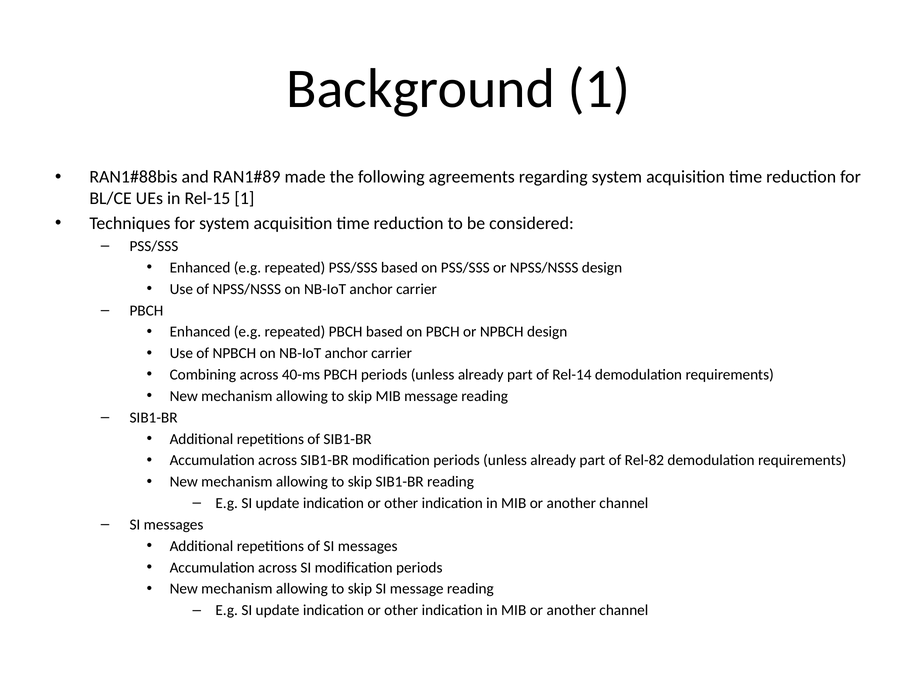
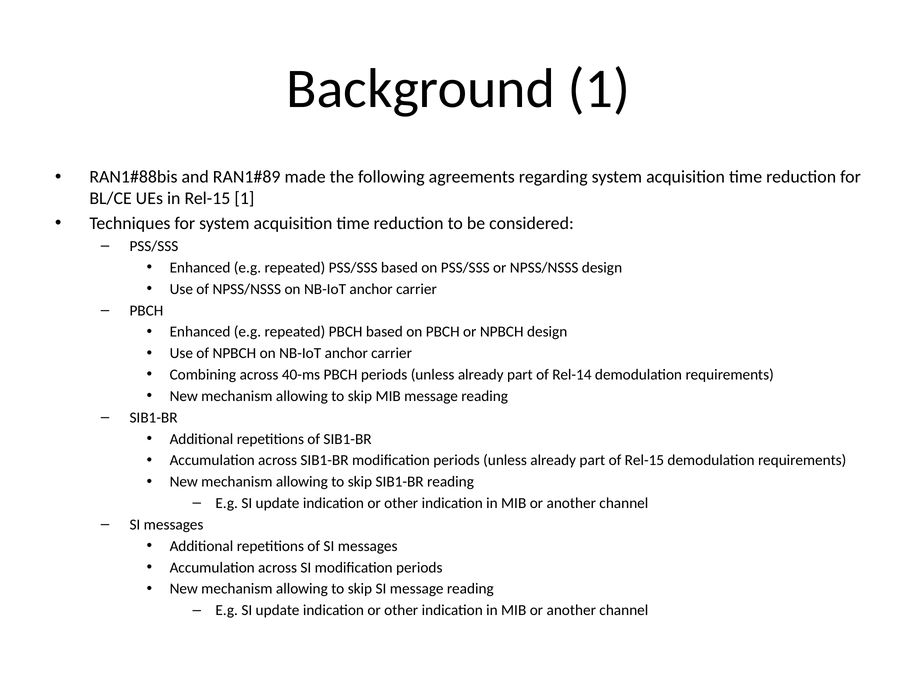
of Rel-82: Rel-82 -> Rel-15
